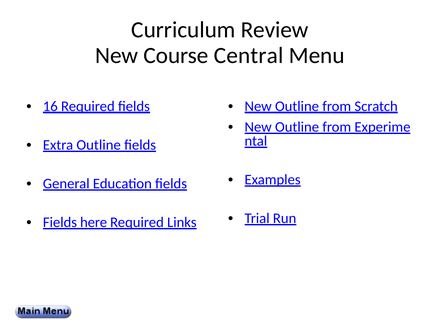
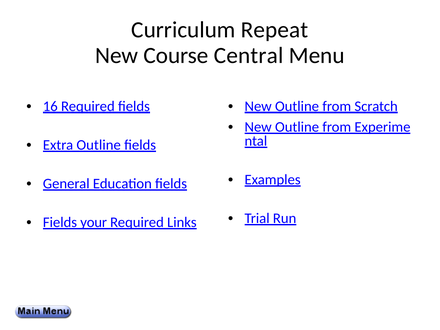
Review: Review -> Repeat
here: here -> your
